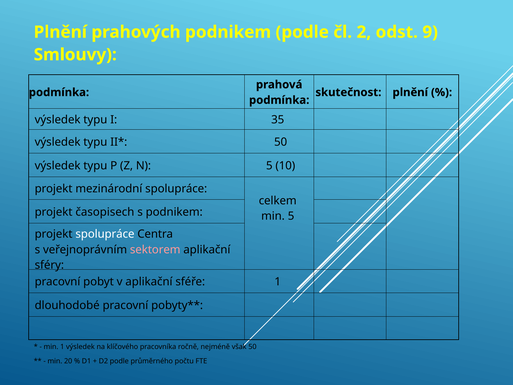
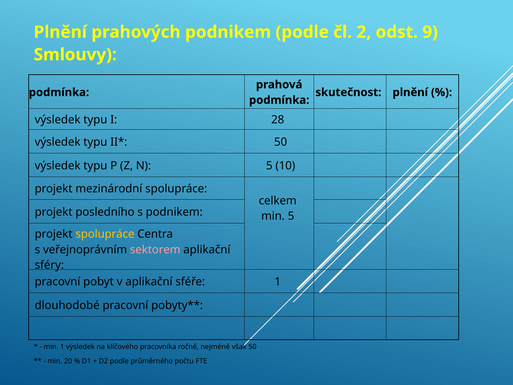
35: 35 -> 28
časopisech: časopisech -> posledního
spolupráce at (105, 234) colour: white -> yellow
